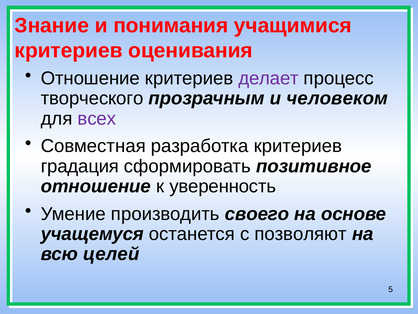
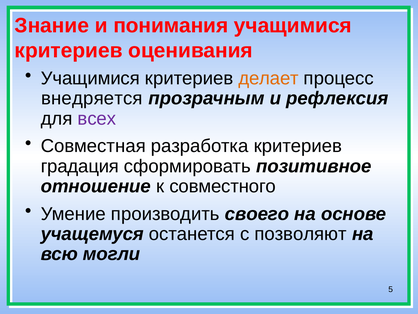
Отношение at (90, 78): Отношение -> Учащимися
делает colour: purple -> orange
творческого: творческого -> внедряется
человеком: человеком -> рефлексия
уверенность: уверенность -> совместного
целей: целей -> могли
